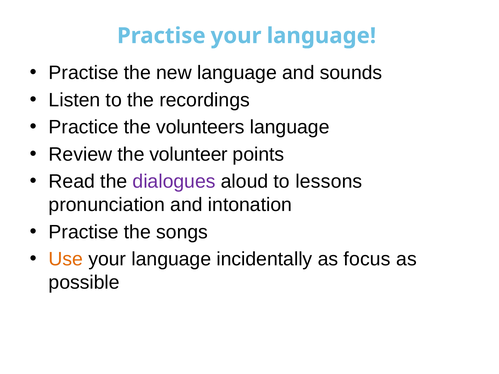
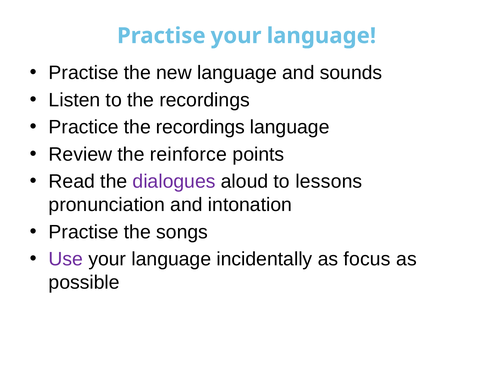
Practice the volunteers: volunteers -> recordings
volunteer: volunteer -> reinforce
Use colour: orange -> purple
